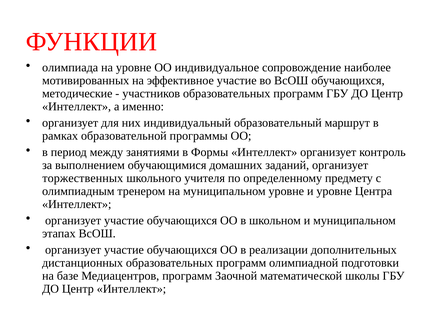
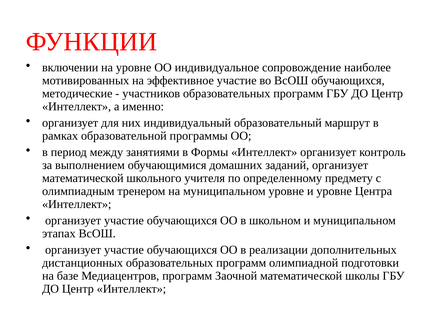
олимпиада: олимпиада -> включении
торжественных at (83, 178): торжественных -> математической
